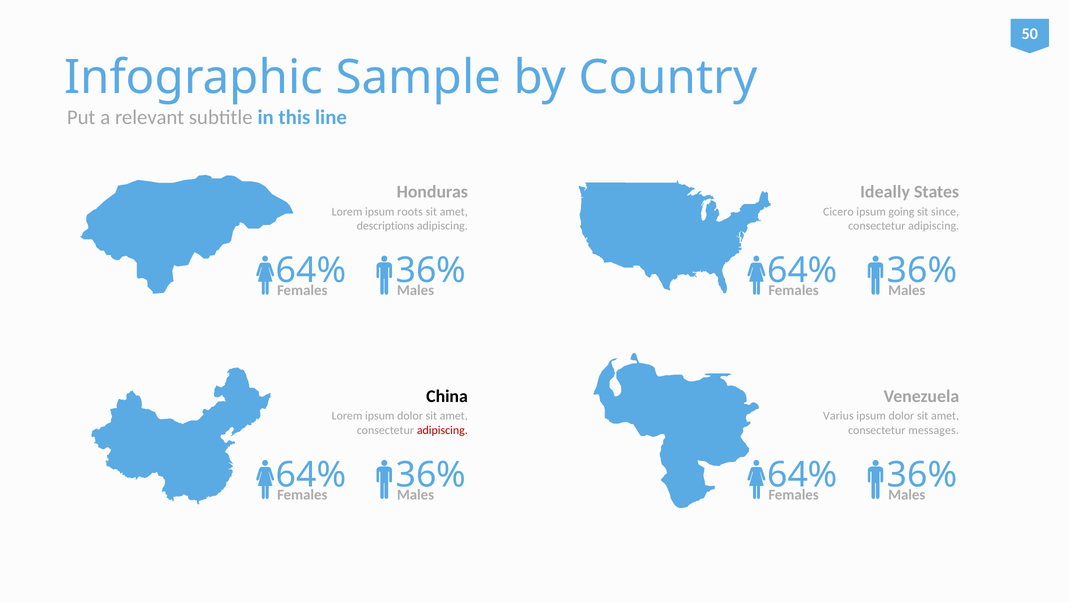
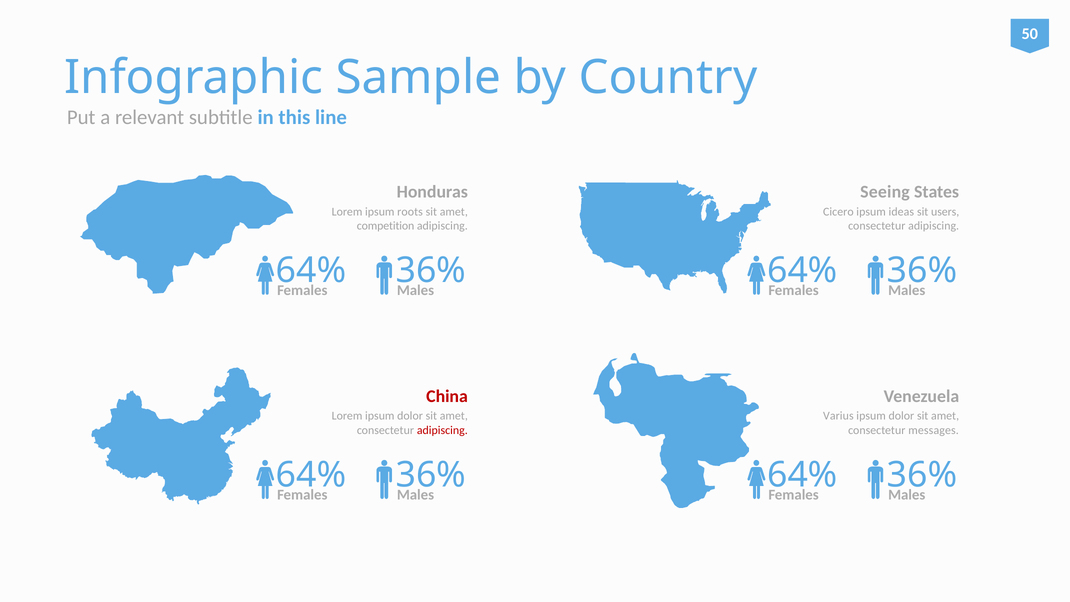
Ideally: Ideally -> Seeing
going: going -> ideas
since: since -> users
descriptions: descriptions -> competition
China colour: black -> red
